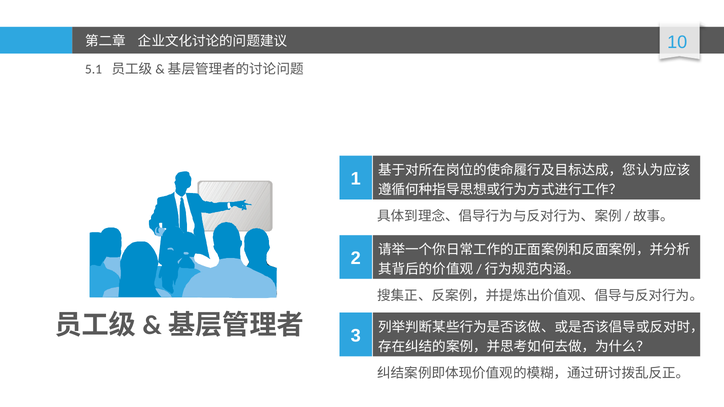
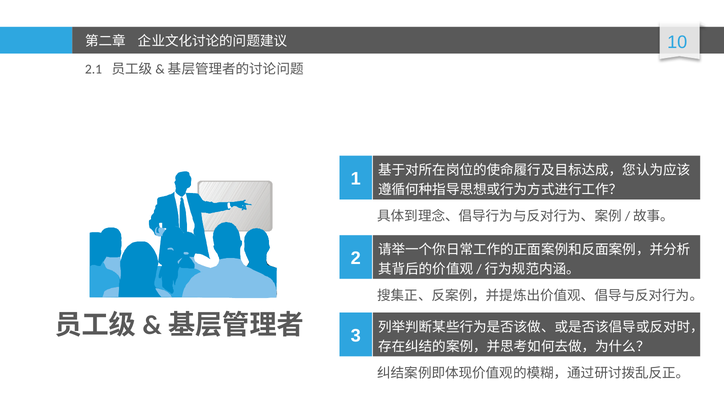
5.1: 5.1 -> 2.1
